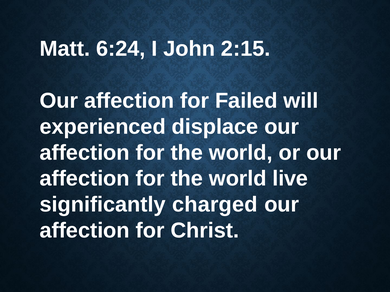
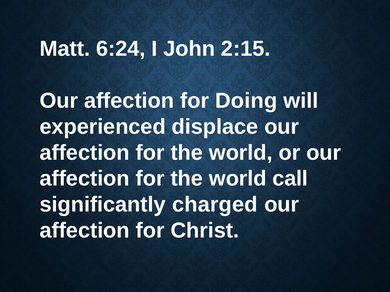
Failed: Failed -> Doing
live: live -> call
